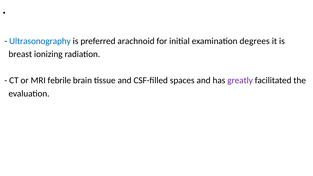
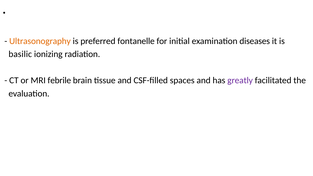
Ultrasonography colour: blue -> orange
arachnoid: arachnoid -> fontanelle
degrees: degrees -> diseases
breast: breast -> basilic
